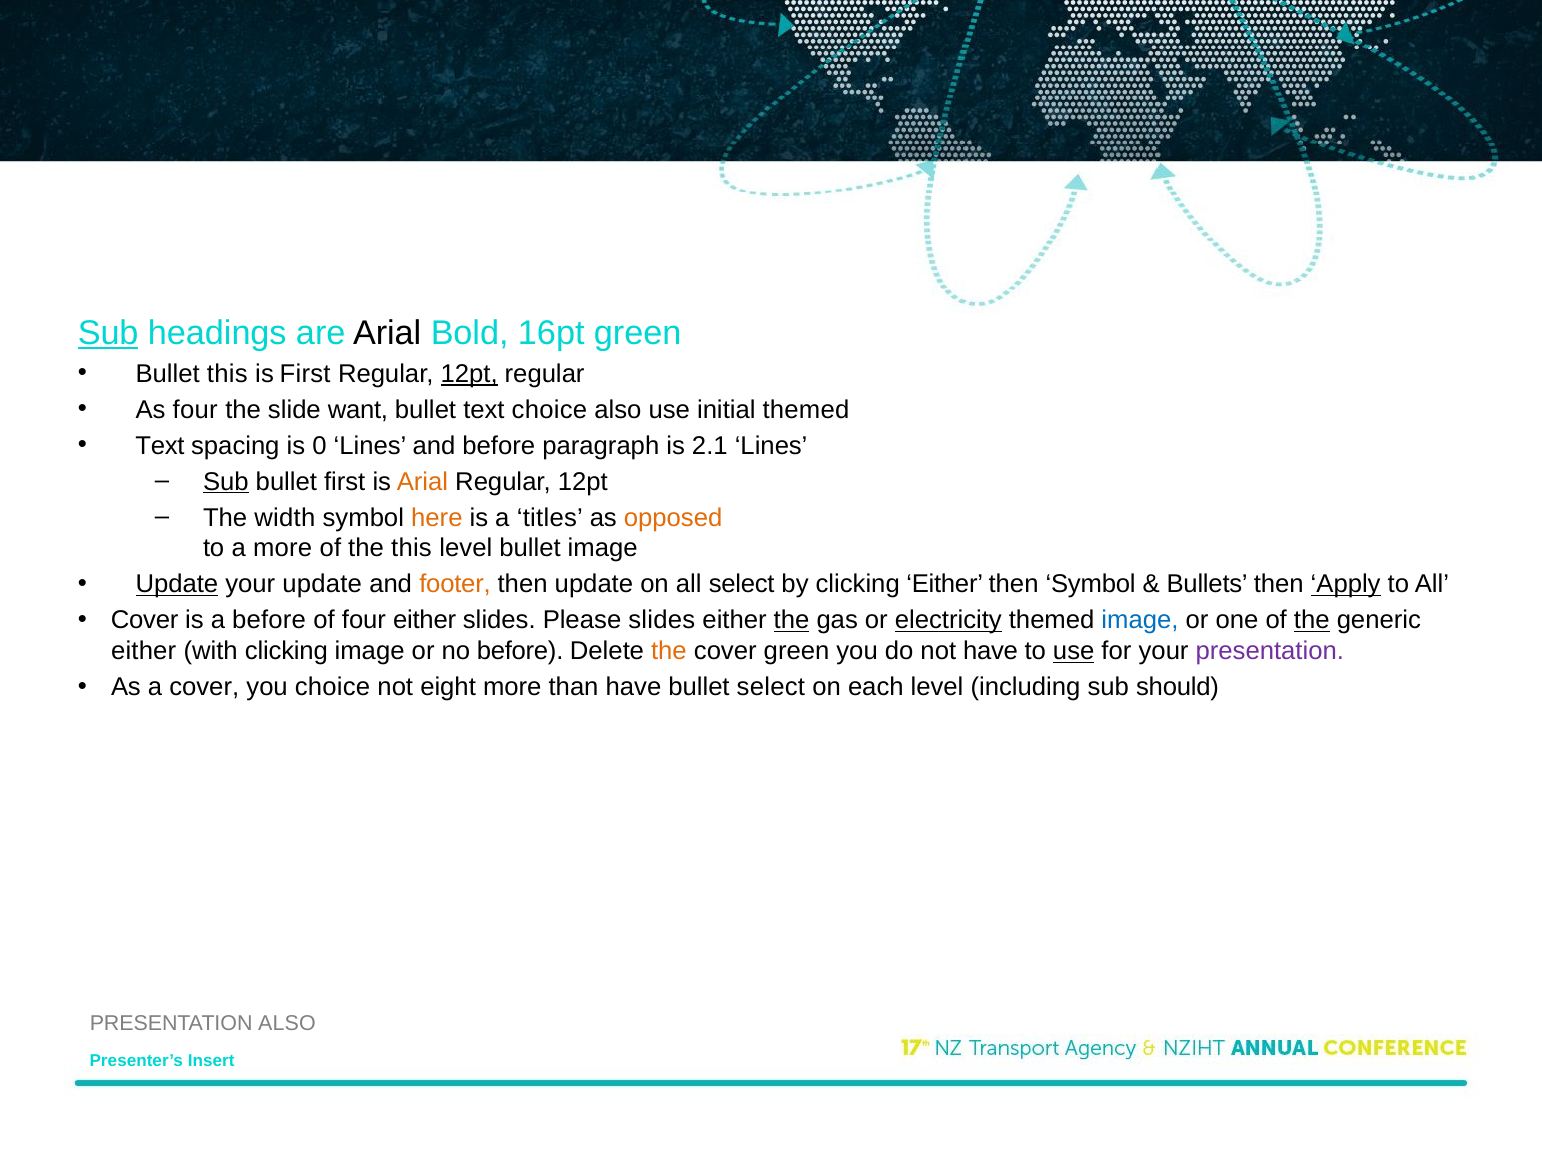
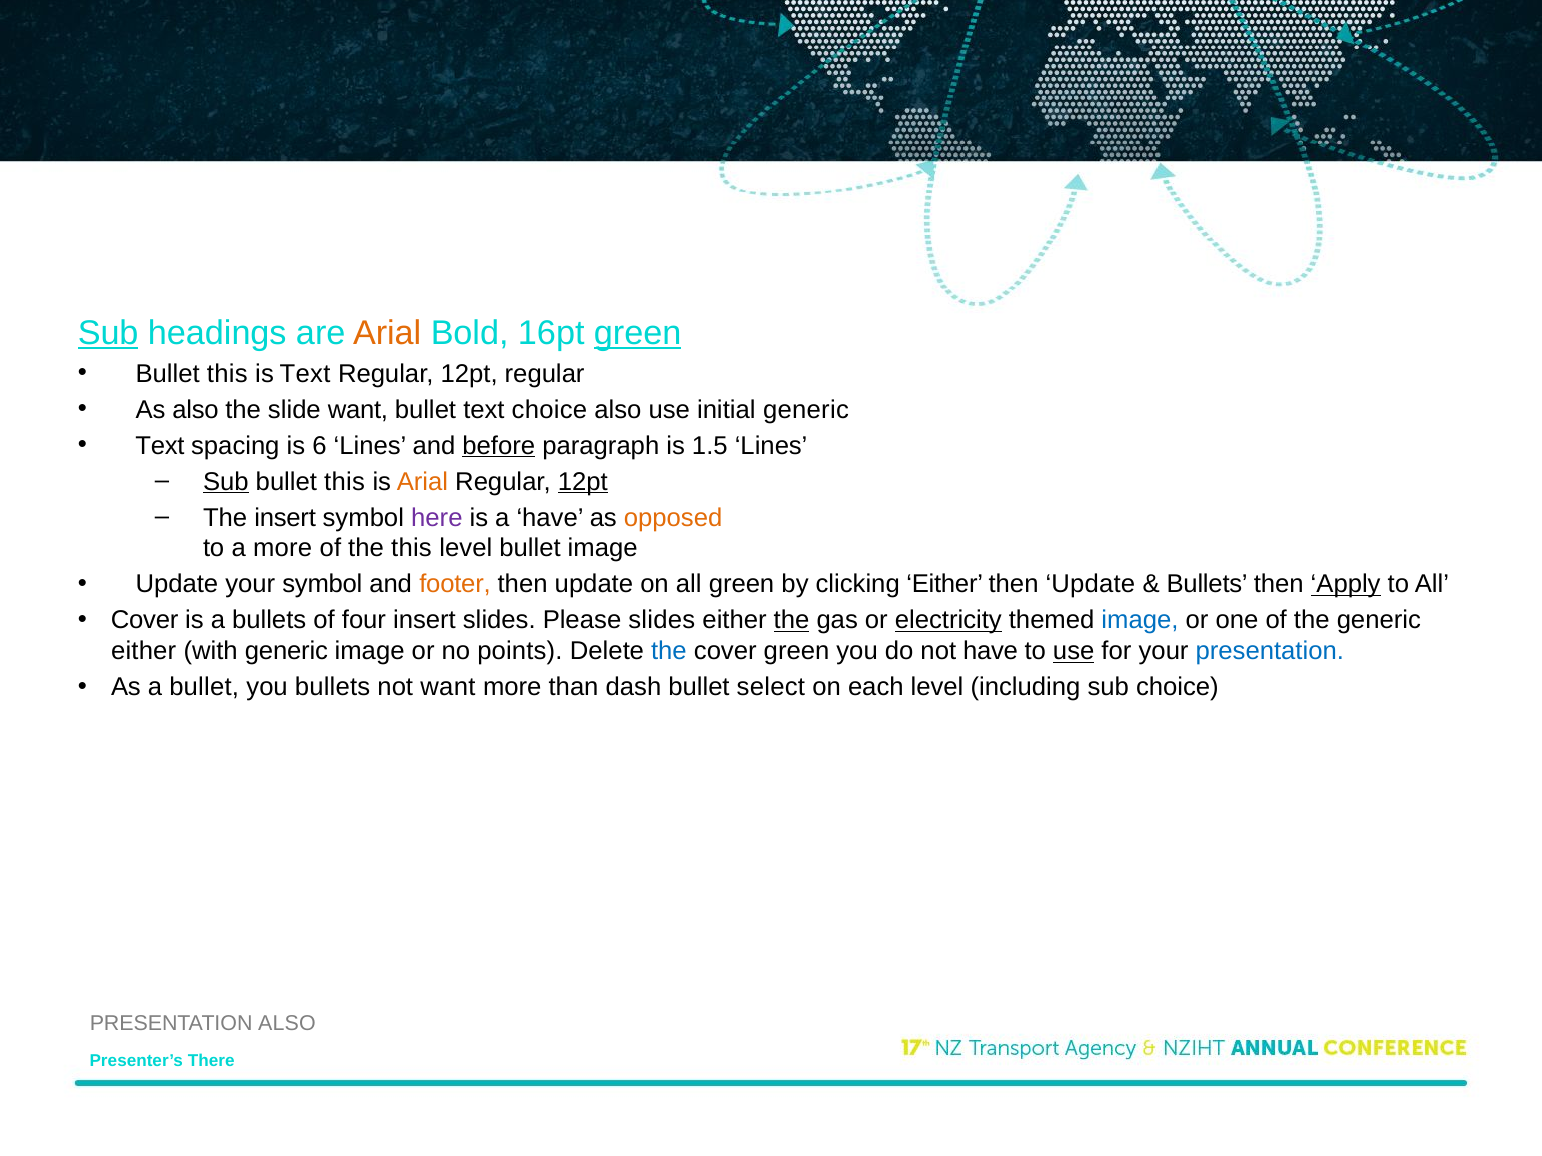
Arial at (387, 333) colour: black -> orange
green at (638, 333) underline: none -> present
is First: First -> Text
12pt at (469, 374) underline: present -> none
As four: four -> also
initial themed: themed -> generic
0: 0 -> 6
before at (499, 446) underline: none -> present
2.1: 2.1 -> 1.5
first at (345, 482): first -> this
12pt at (583, 482) underline: none -> present
The width: width -> insert
here colour: orange -> purple
a titles: titles -> have
Update at (177, 585) underline: present -> none
your update: update -> symbol
all select: select -> green
Symbol at (1091, 585): Symbol -> Update
a before: before -> bullets
four either: either -> insert
the at (1312, 621) underline: present -> none
with clicking: clicking -> generic
no before: before -> points
the at (669, 652) colour: orange -> blue
presentation at (1270, 652) colour: purple -> blue
a cover: cover -> bullet
you choice: choice -> bullets
not eight: eight -> want
than have: have -> dash
sub should: should -> choice
Insert: Insert -> There
